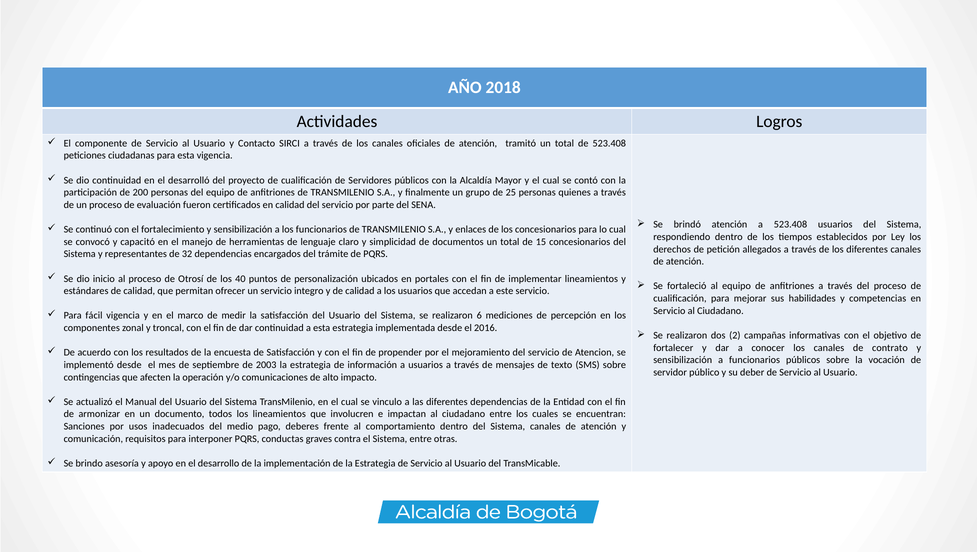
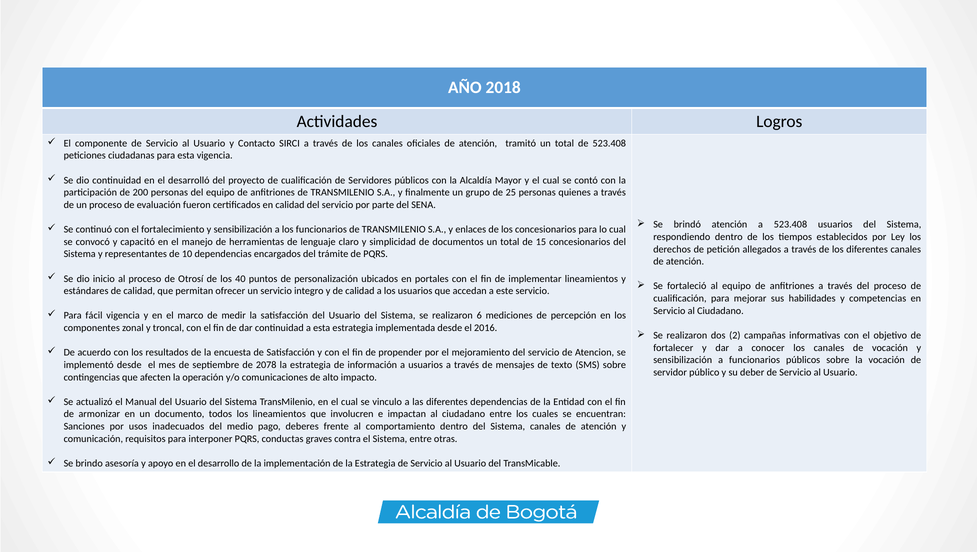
32: 32 -> 10
de contrato: contrato -> vocación
2003: 2003 -> 2078
